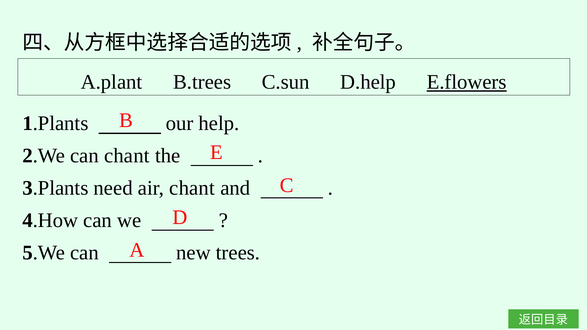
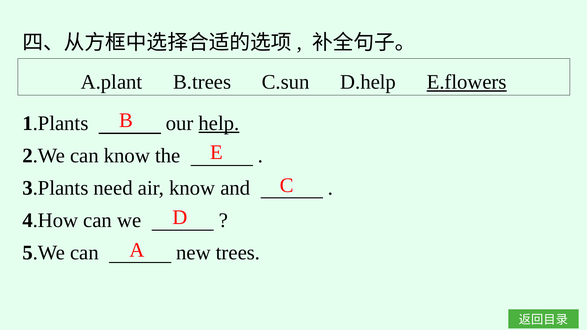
help underline: none -> present
can chant: chant -> know
air chant: chant -> know
